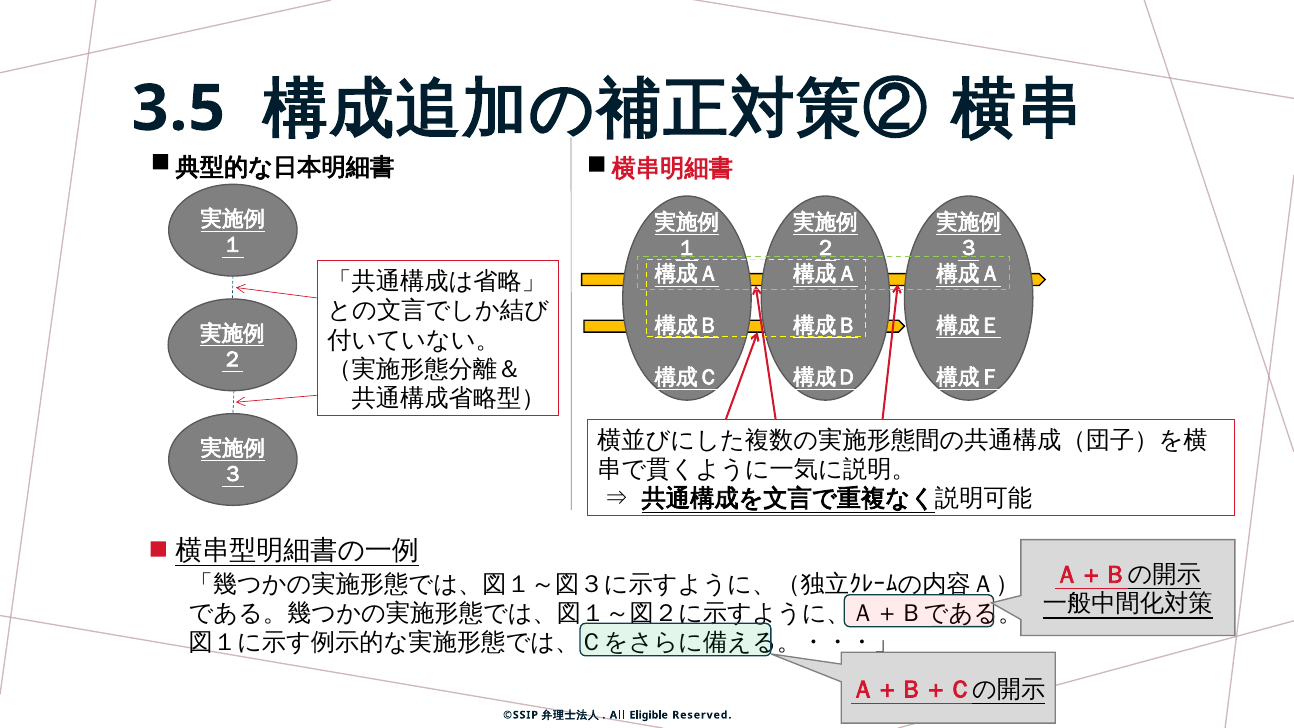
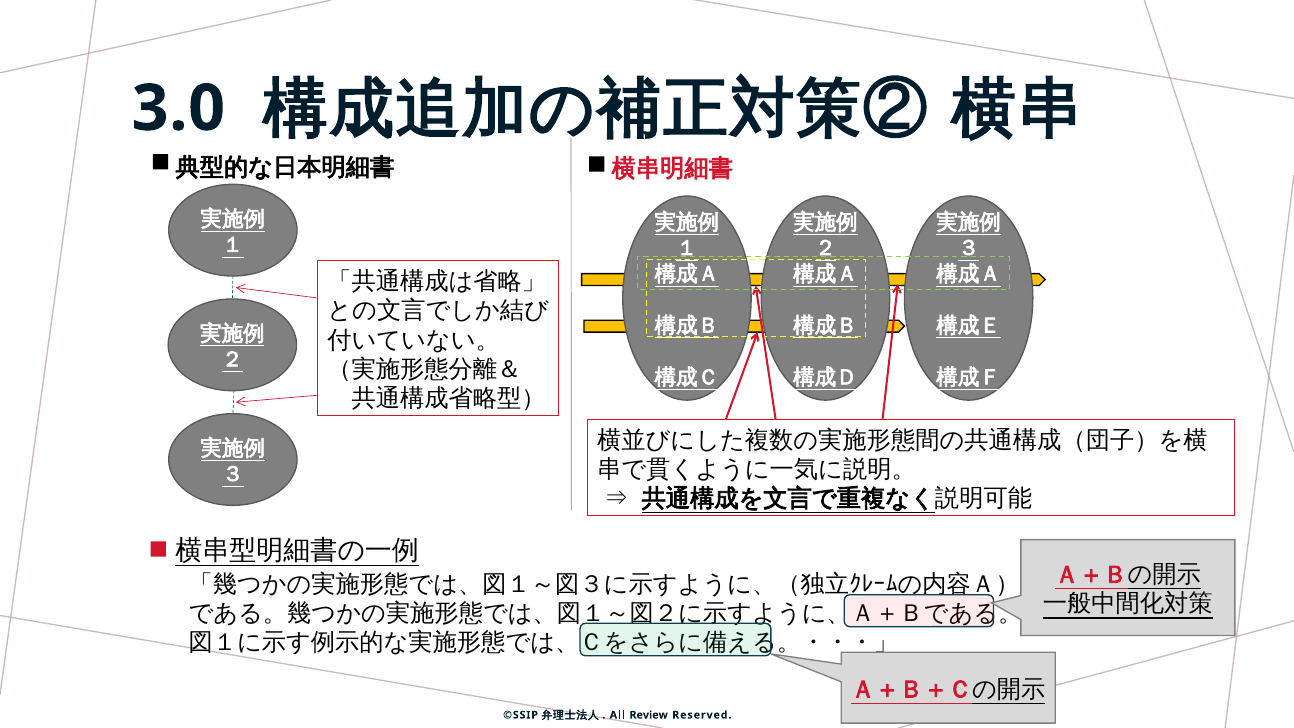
3.5: 3.5 -> 3.0
Eligible: Eligible -> Review
